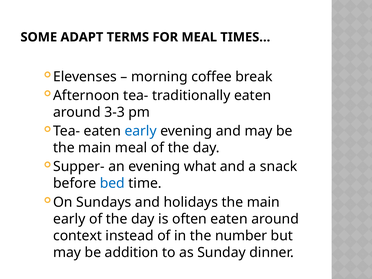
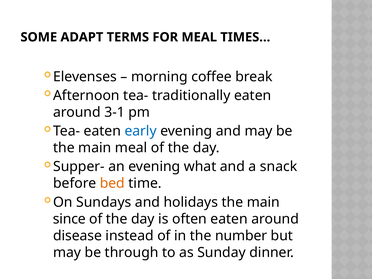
3-3: 3-3 -> 3-1
bed colour: blue -> orange
early at (69, 219): early -> since
context: context -> disease
addition: addition -> through
